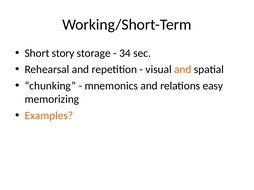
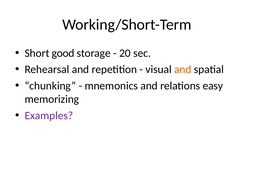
story: story -> good
34: 34 -> 20
Examples colour: orange -> purple
